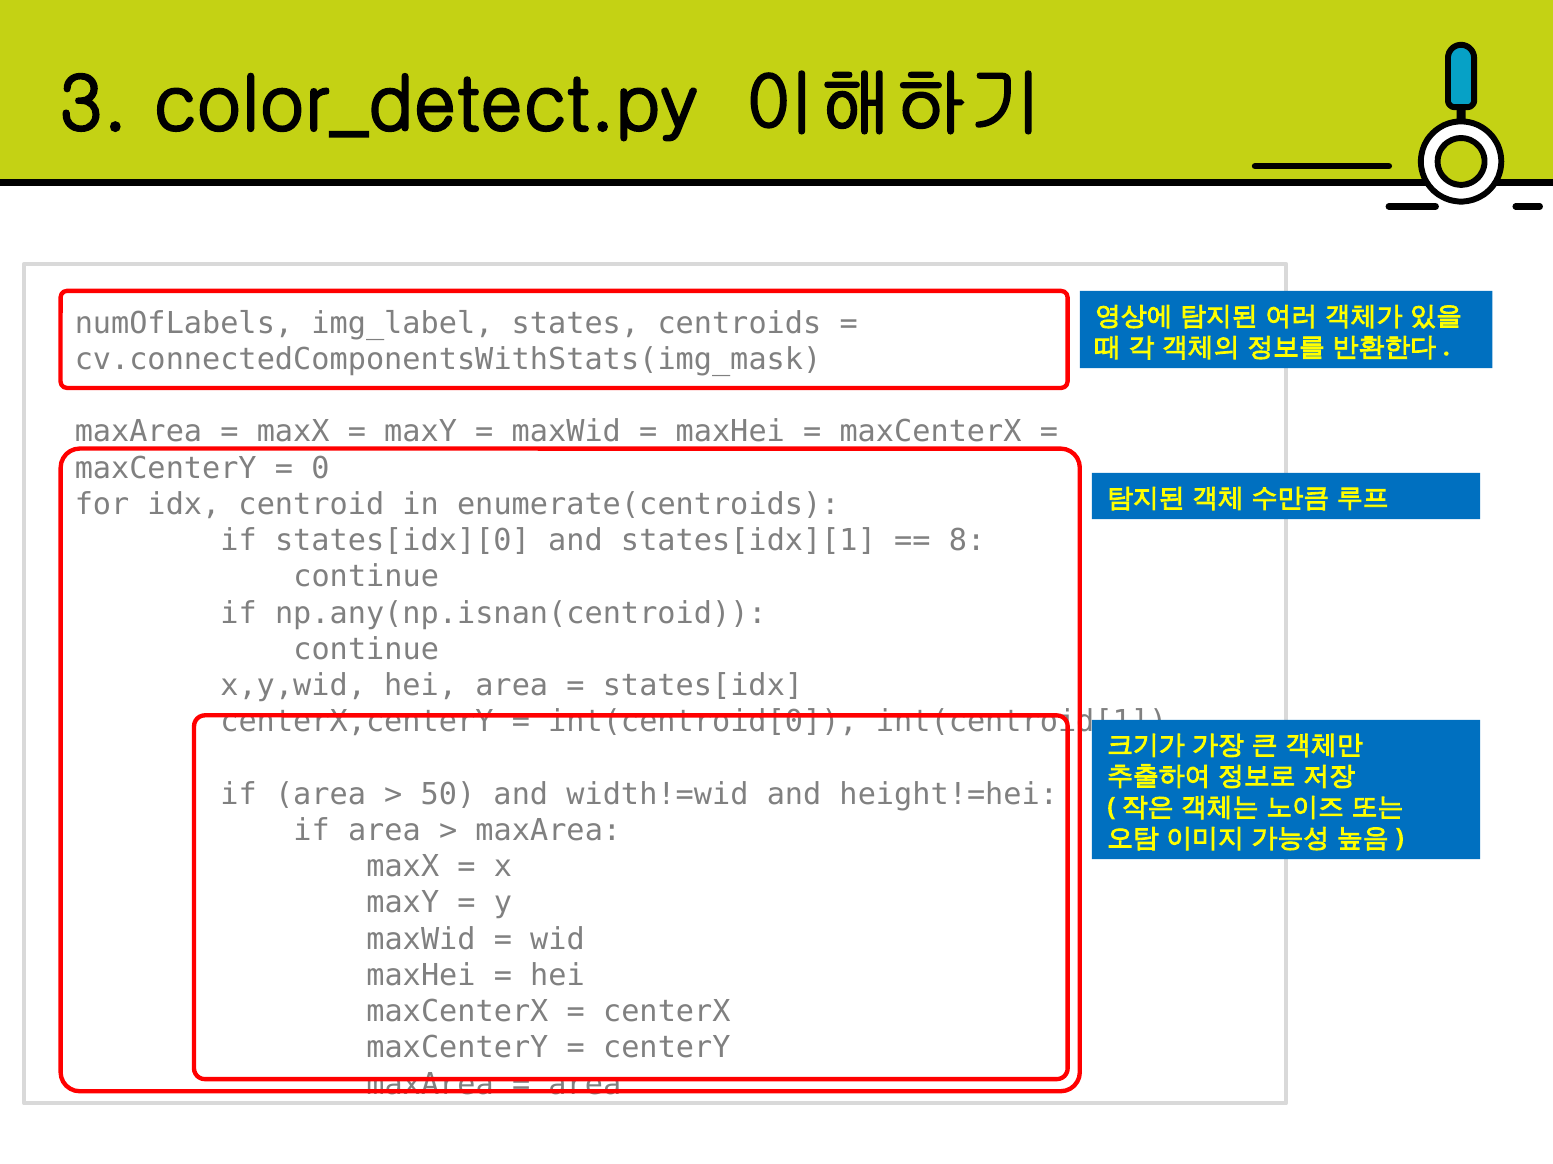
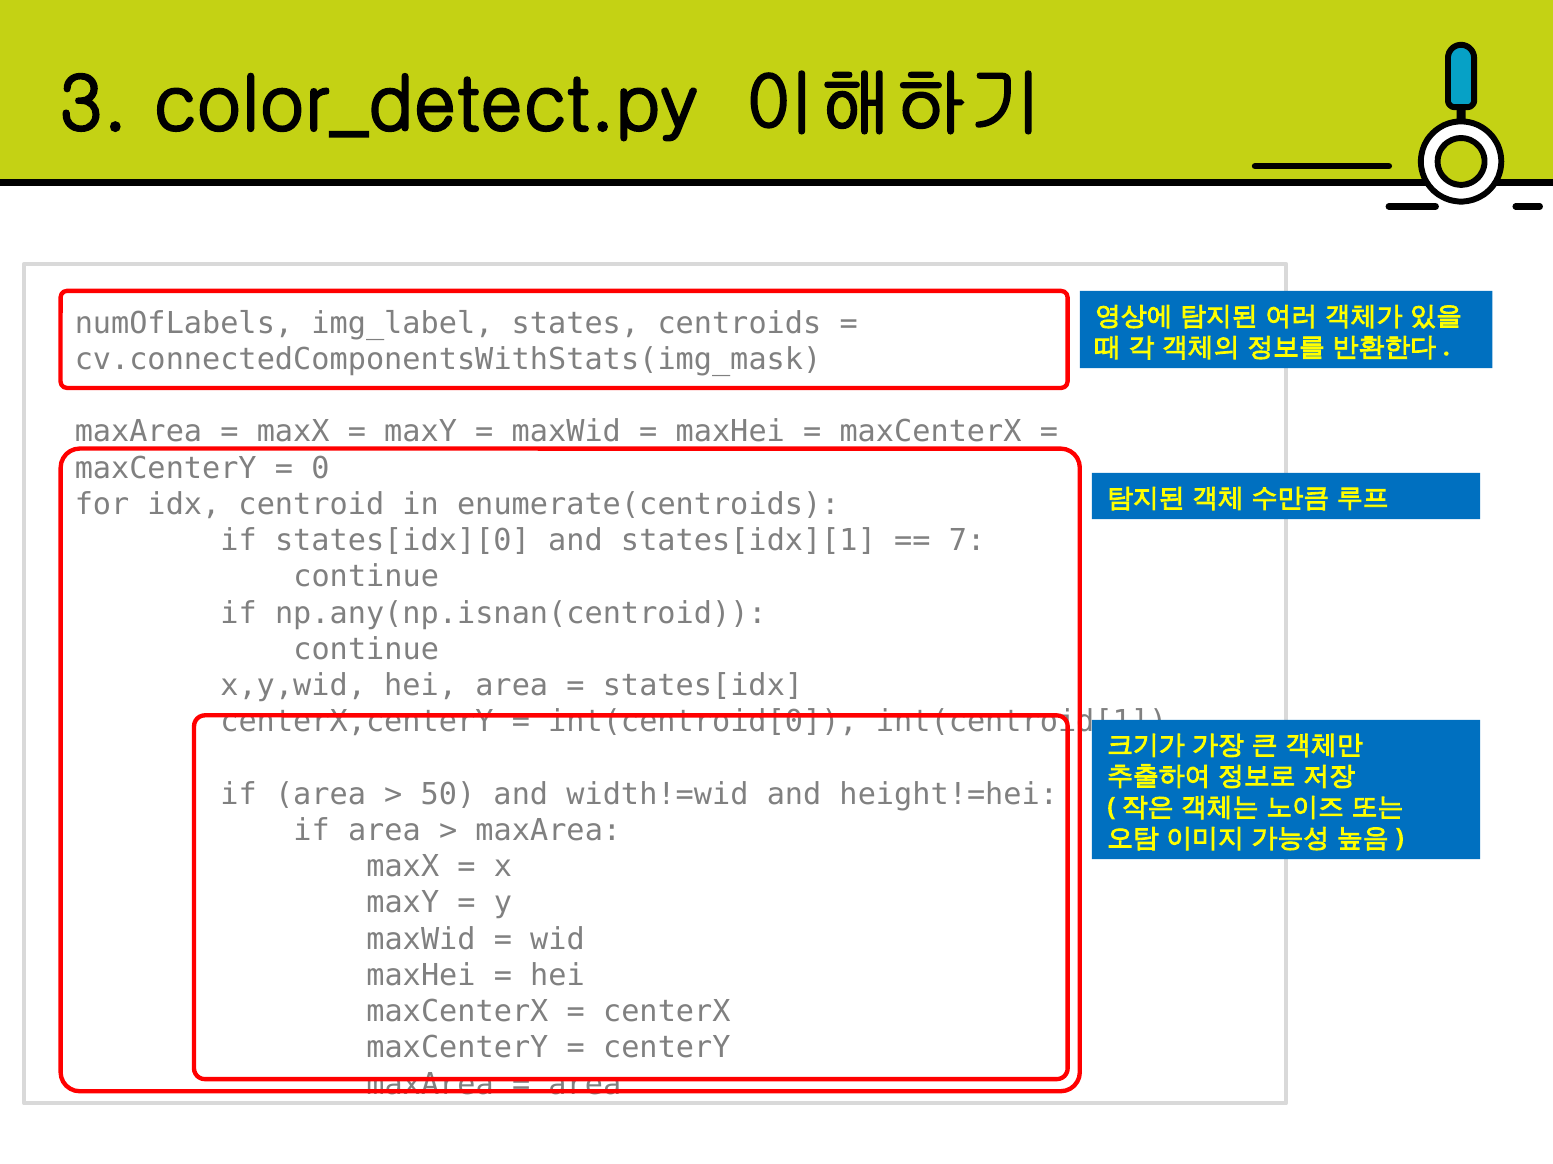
8: 8 -> 7
